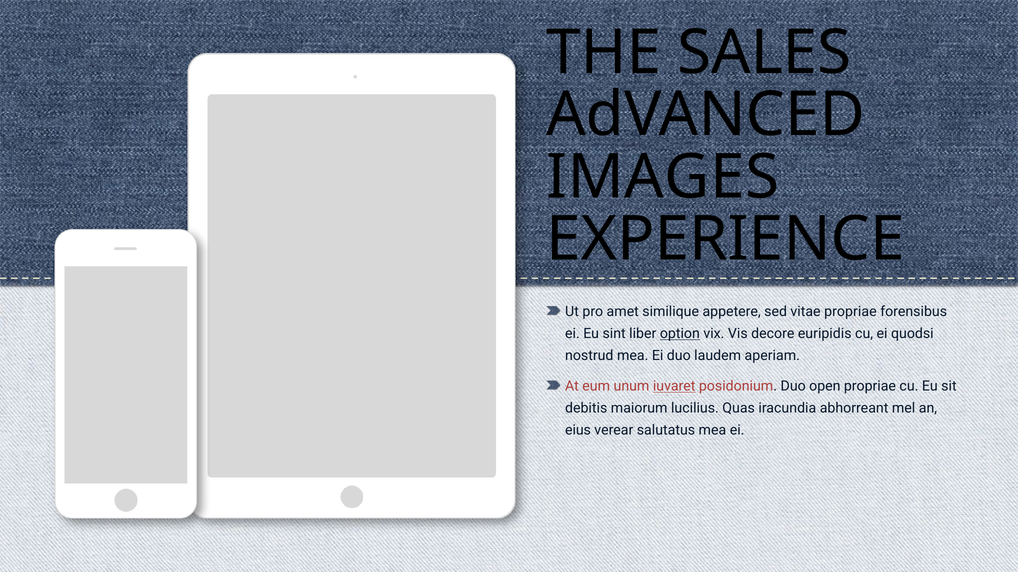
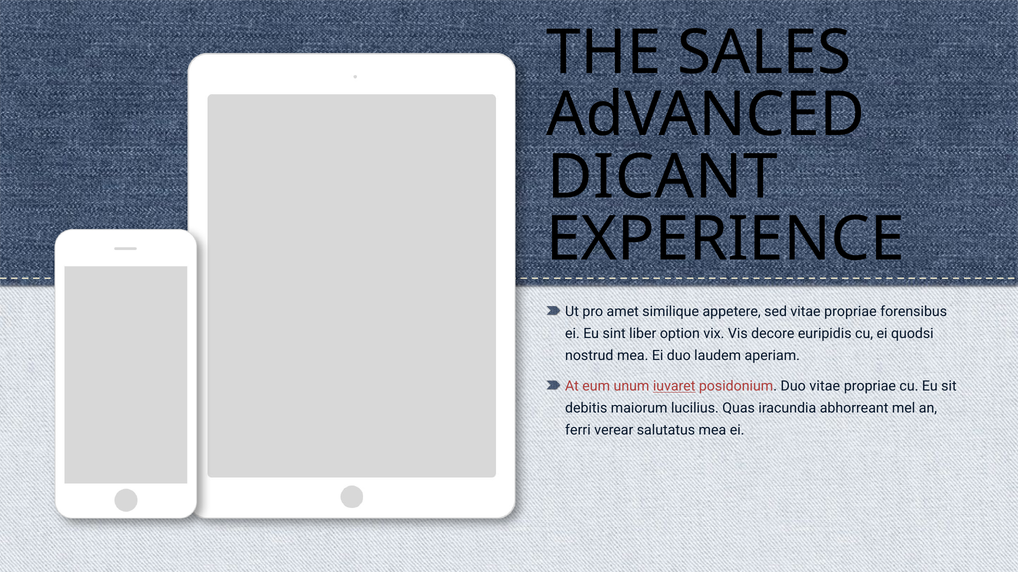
IMAGES: IMAGES -> DICANT
option underline: present -> none
Duo open: open -> vitae
eius: eius -> ferri
